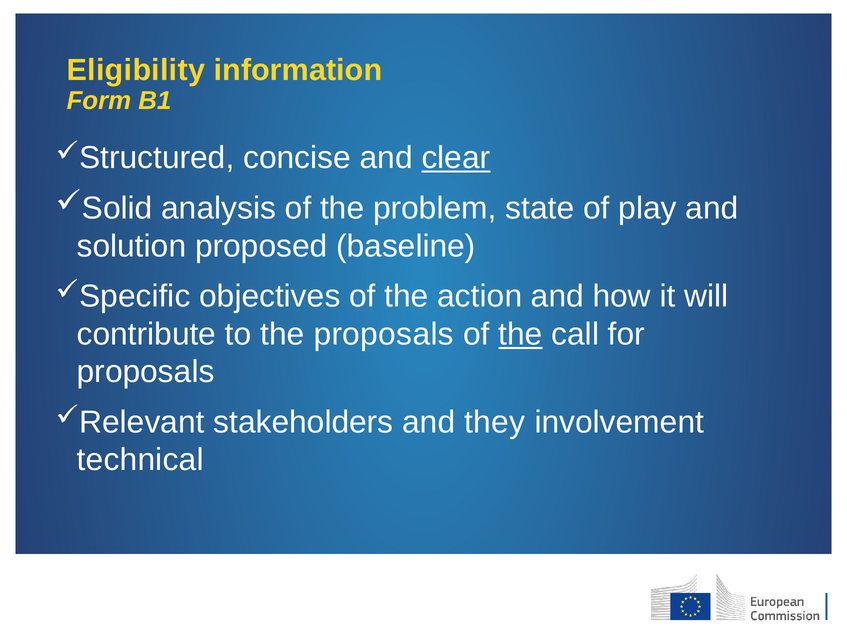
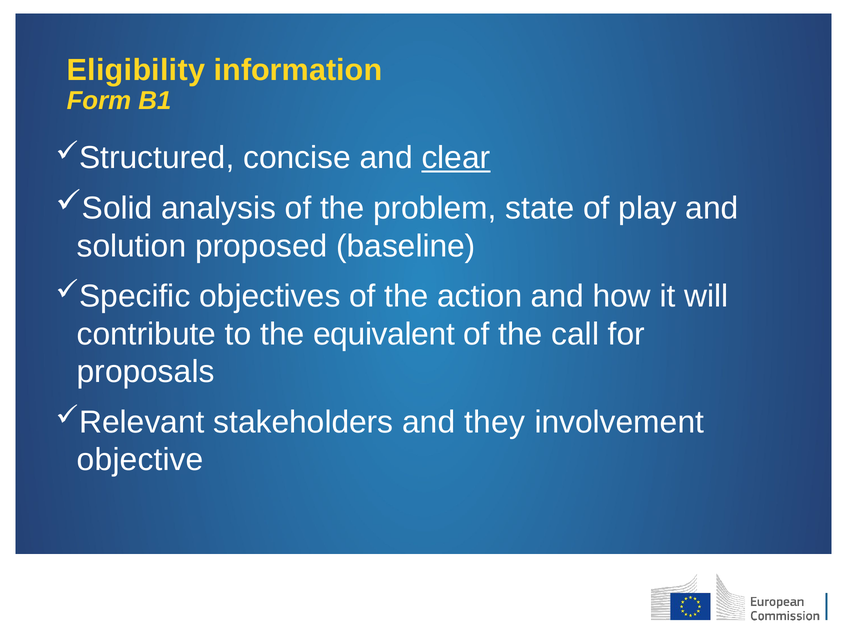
the proposals: proposals -> equivalent
the at (521, 334) underline: present -> none
technical: technical -> objective
